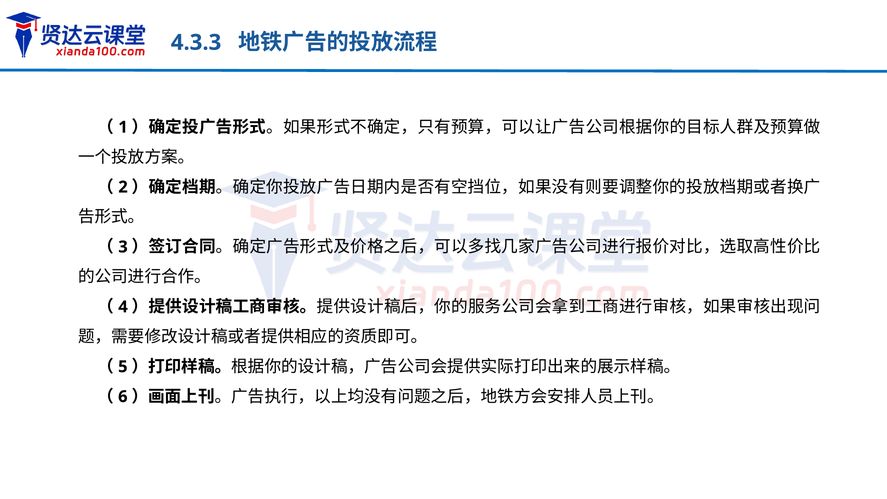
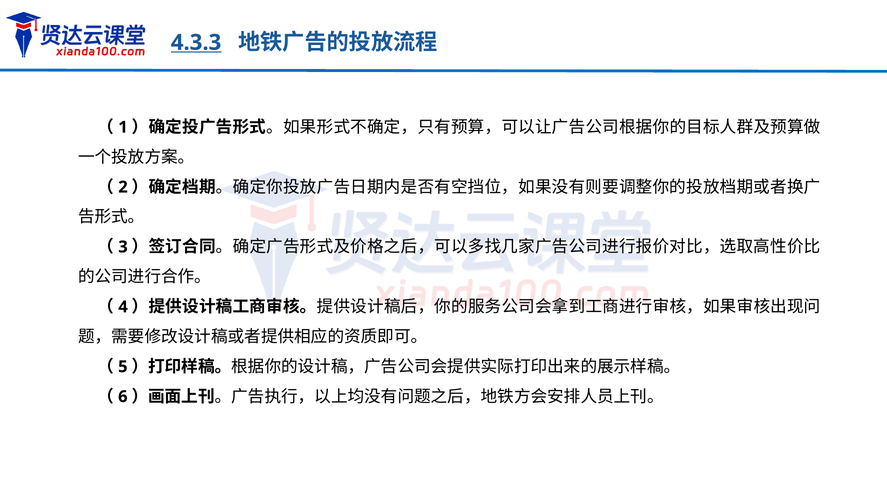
4.3.3 underline: none -> present
